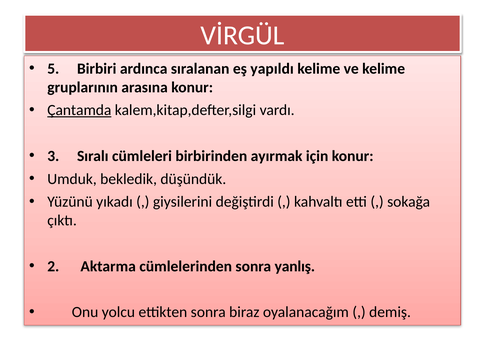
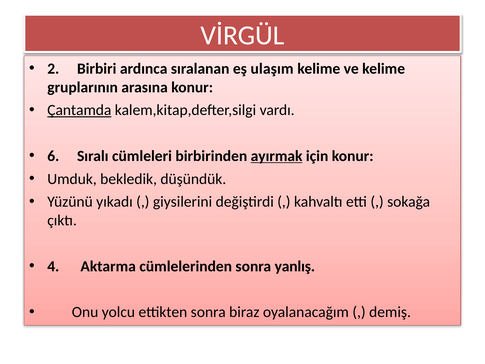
5: 5 -> 2
yapıldı: yapıldı -> ulaşım
3: 3 -> 6
ayırmak underline: none -> present
2: 2 -> 4
